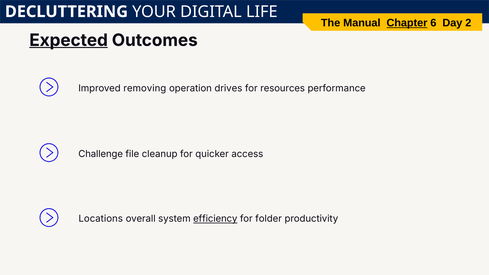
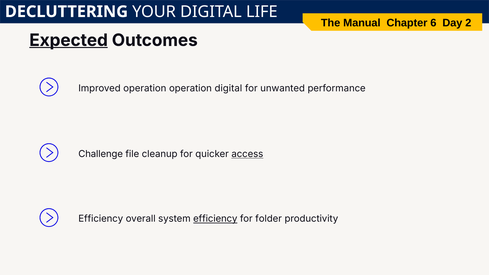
Chapter underline: present -> none
Improved removing: removing -> operation
operation drives: drives -> digital
resources: resources -> unwanted
access underline: none -> present
Locations at (101, 219): Locations -> Efficiency
